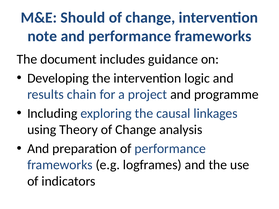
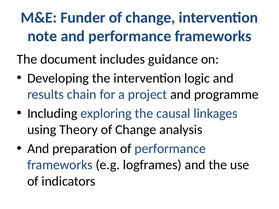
Should: Should -> Funder
